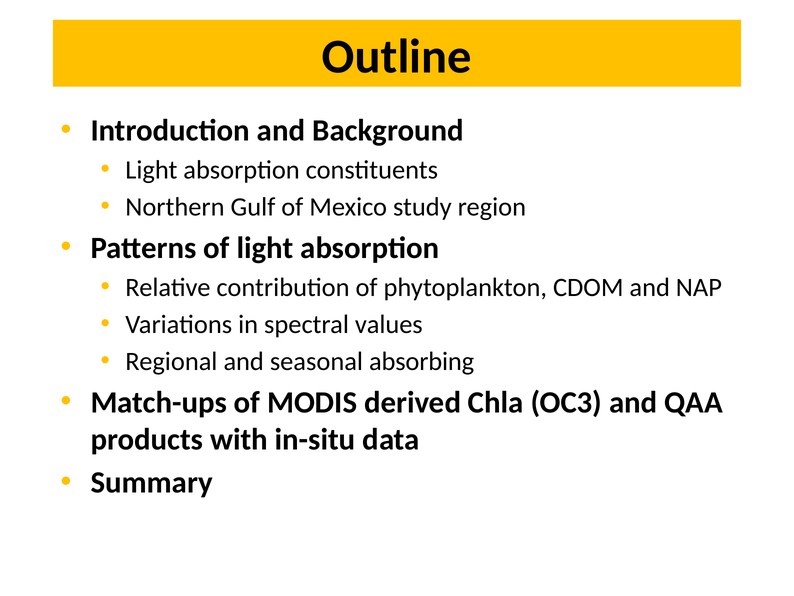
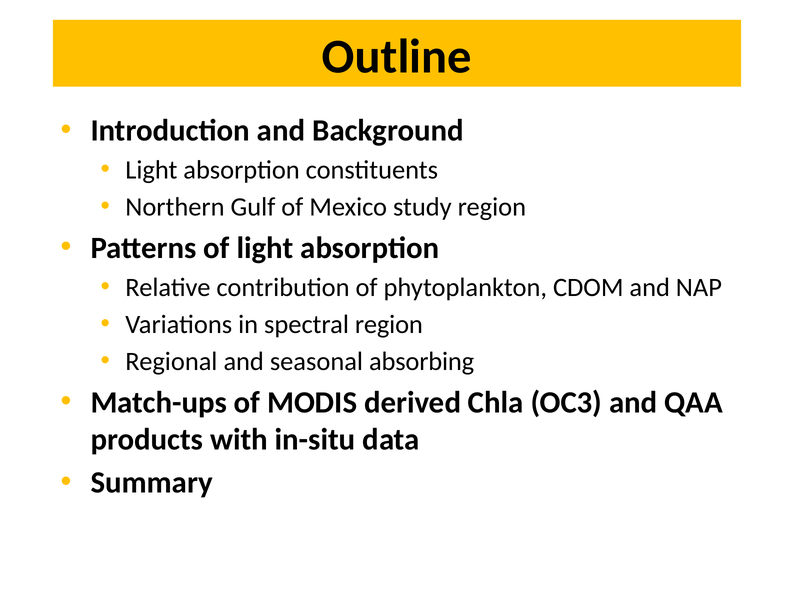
spectral values: values -> region
